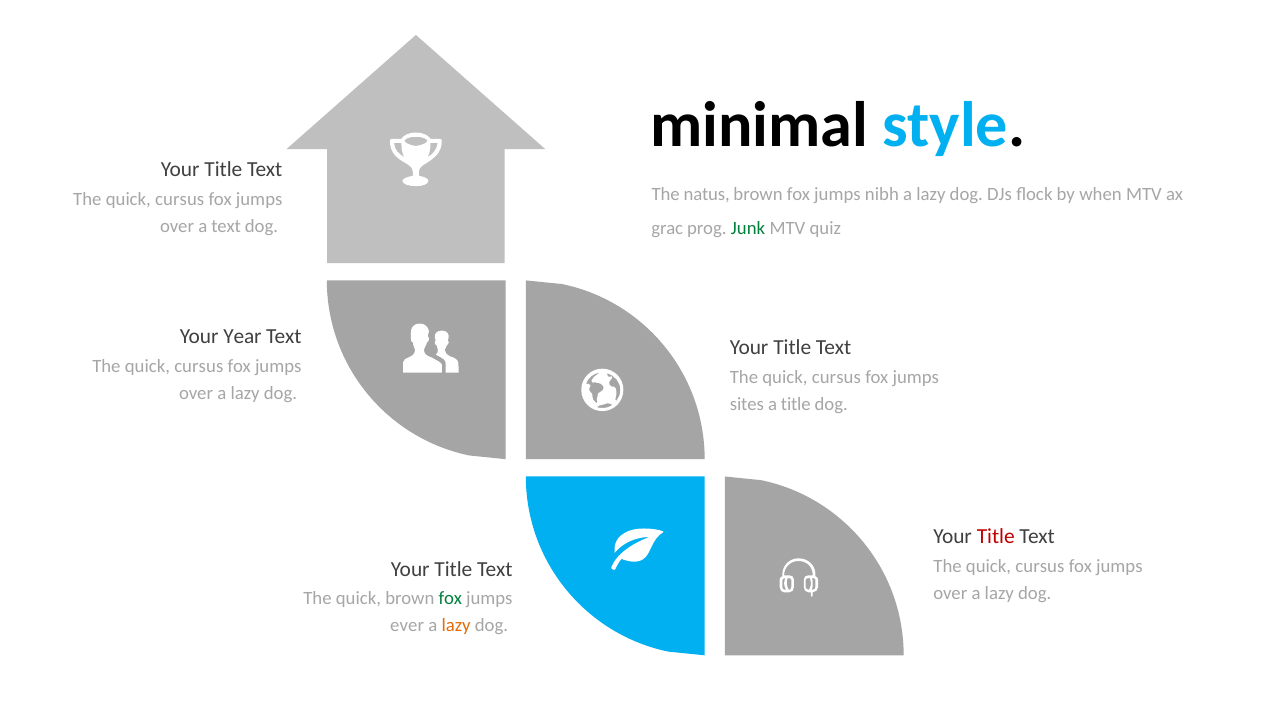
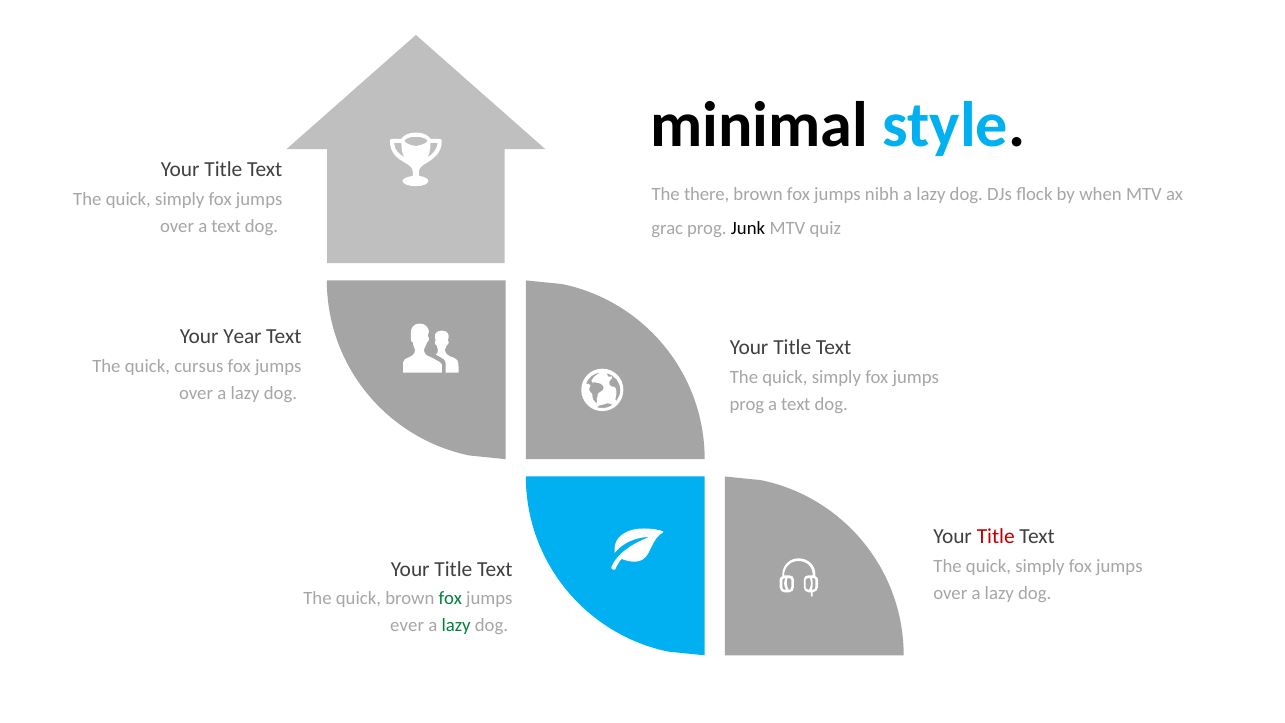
natus: natus -> there
cursus at (180, 199): cursus -> simply
Junk colour: green -> black
cursus at (836, 377): cursus -> simply
sites at (747, 404): sites -> prog
title at (796, 404): title -> text
cursus at (1040, 566): cursus -> simply
lazy at (456, 626) colour: orange -> green
